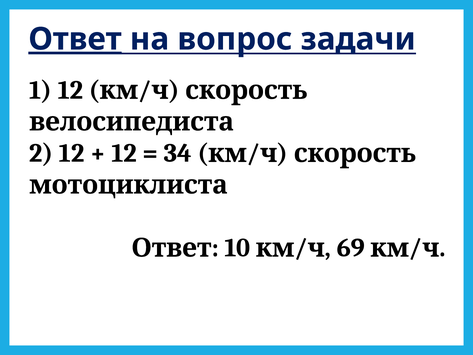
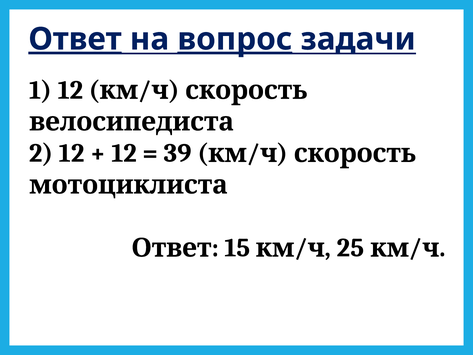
вопрос underline: none -> present
34: 34 -> 39
10: 10 -> 15
69: 69 -> 25
